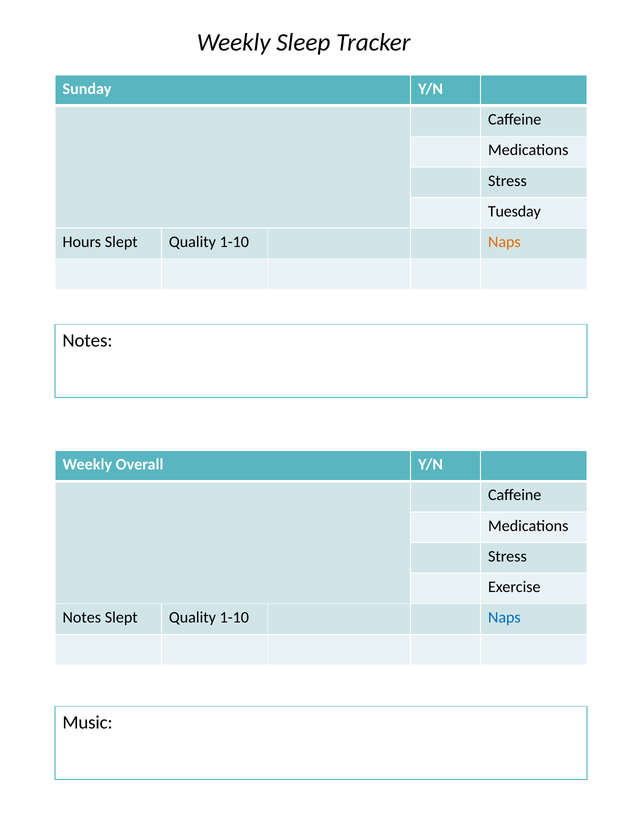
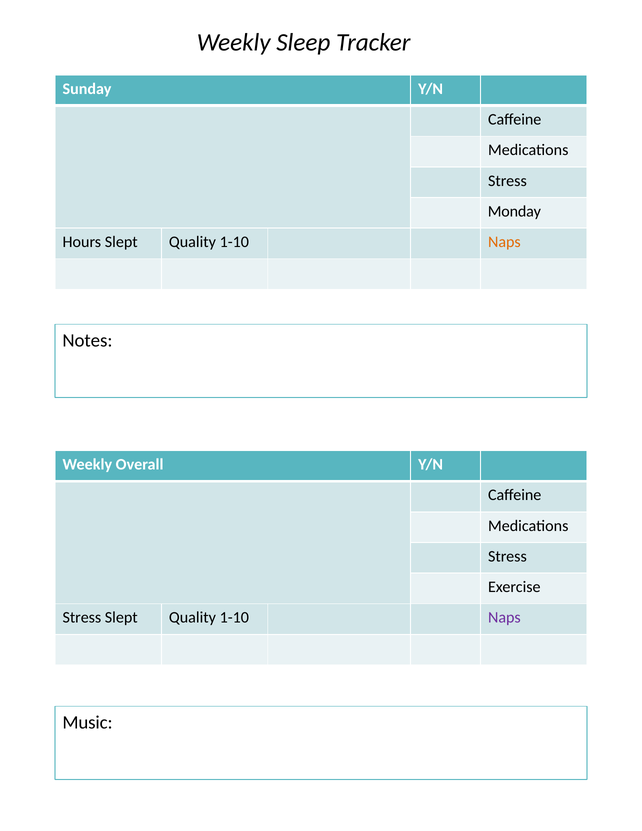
Tuesday: Tuesday -> Monday
Notes at (82, 617): Notes -> Stress
Naps at (504, 617) colour: blue -> purple
